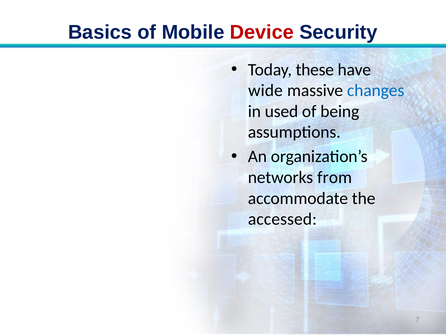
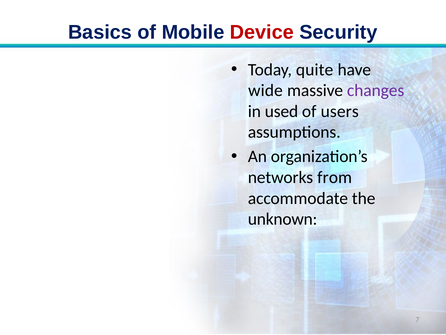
these: these -> quite
changes colour: blue -> purple
being: being -> users
accessed: accessed -> unknown
